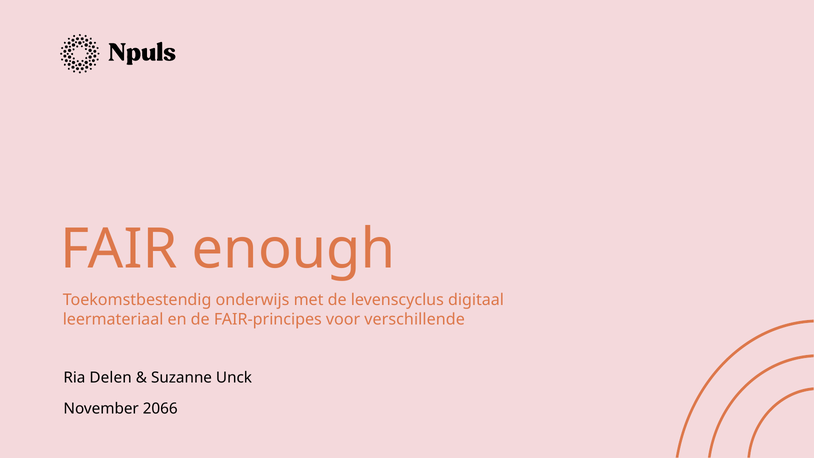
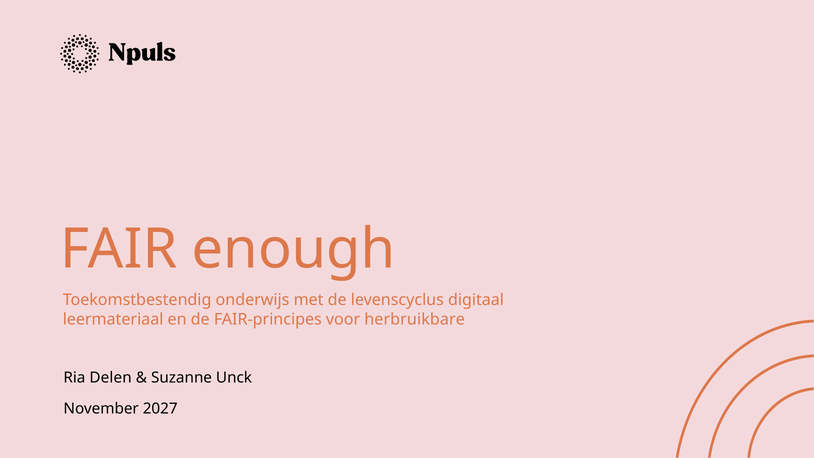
verschillende: verschillende -> herbruikbare
2066: 2066 -> 2027
